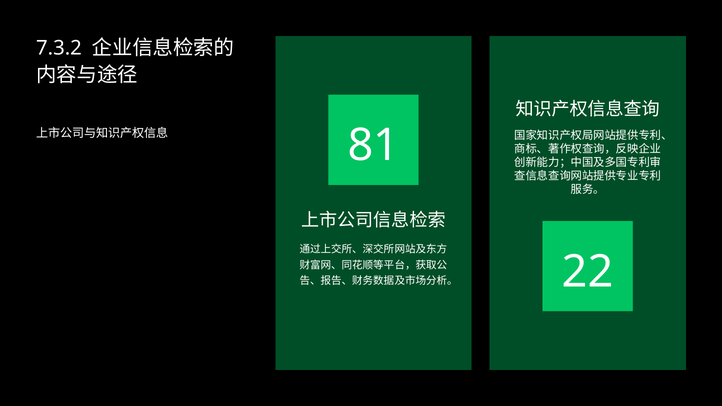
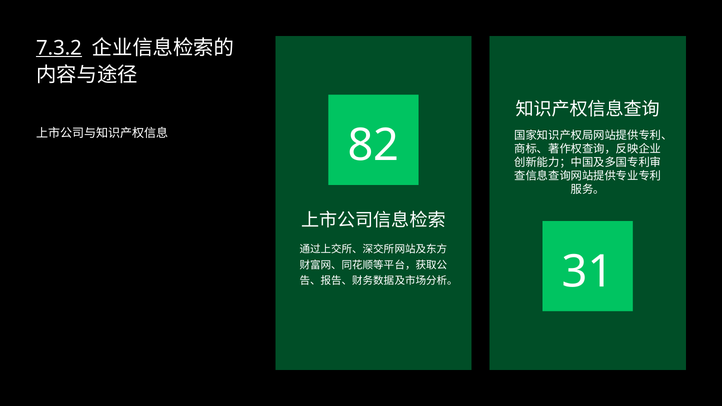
7.3.2 underline: none -> present
81: 81 -> 82
22: 22 -> 31
